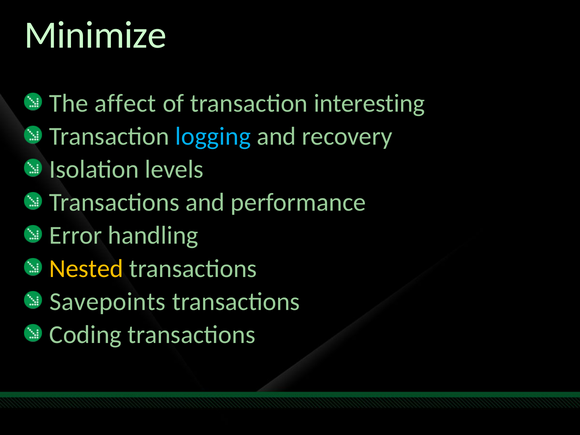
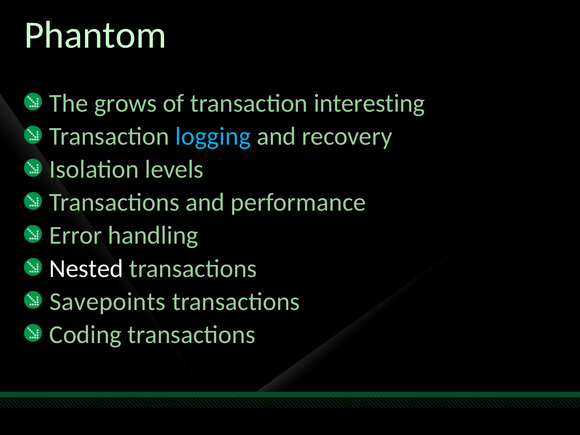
Minimize: Minimize -> Phantom
affect: affect -> grows
Nested colour: yellow -> white
